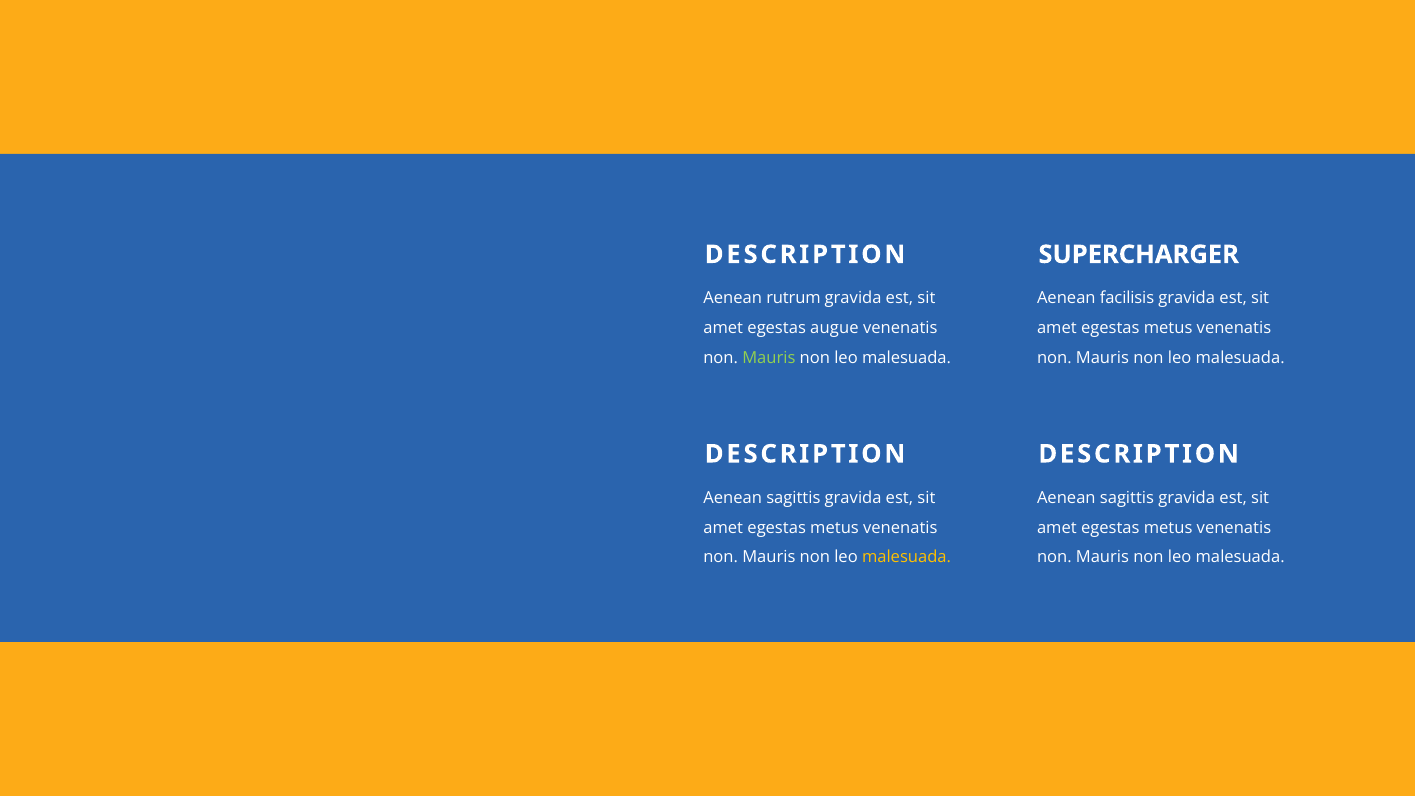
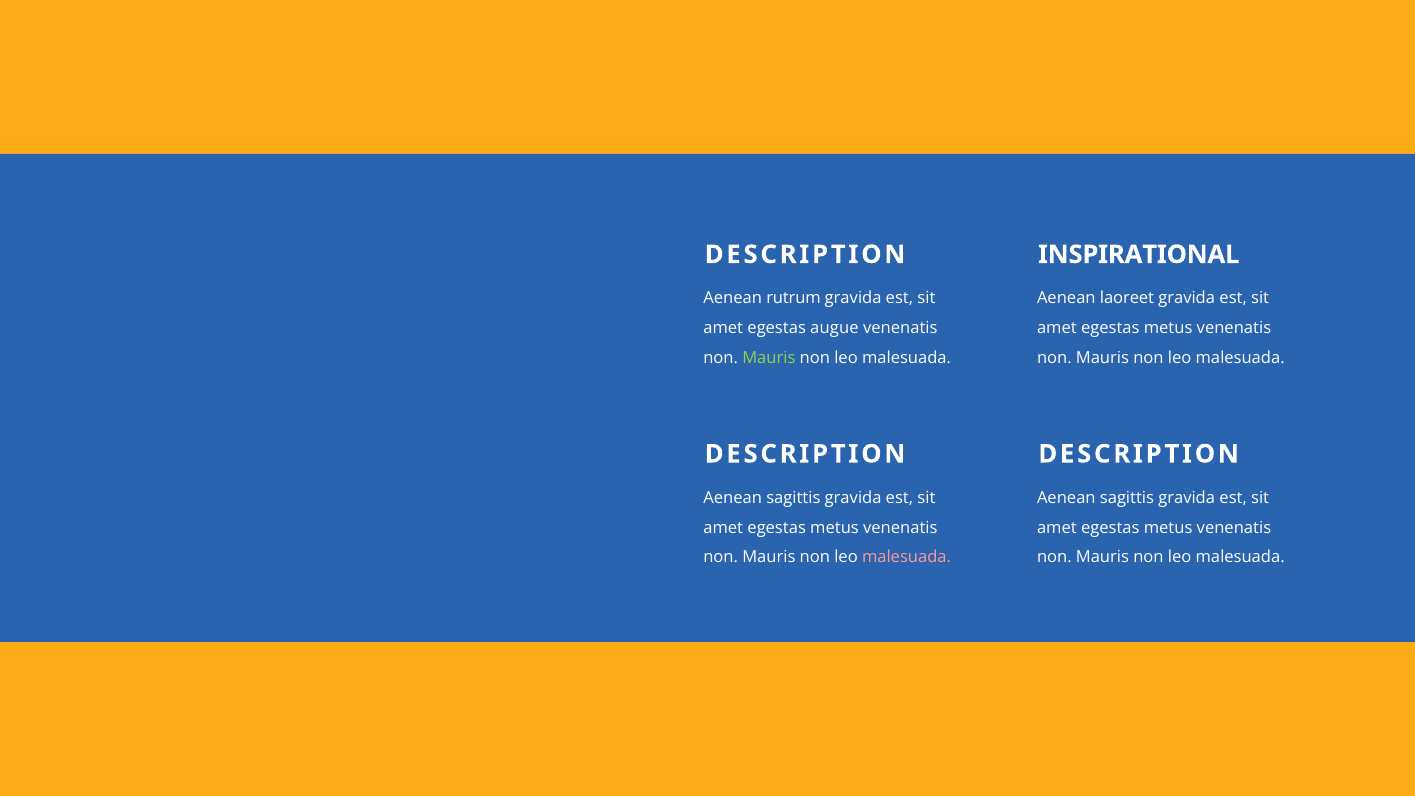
SUPERCHARGER: SUPERCHARGER -> INSPIRATIONAL
facilisis: facilisis -> laoreet
malesuada at (907, 557) colour: yellow -> pink
